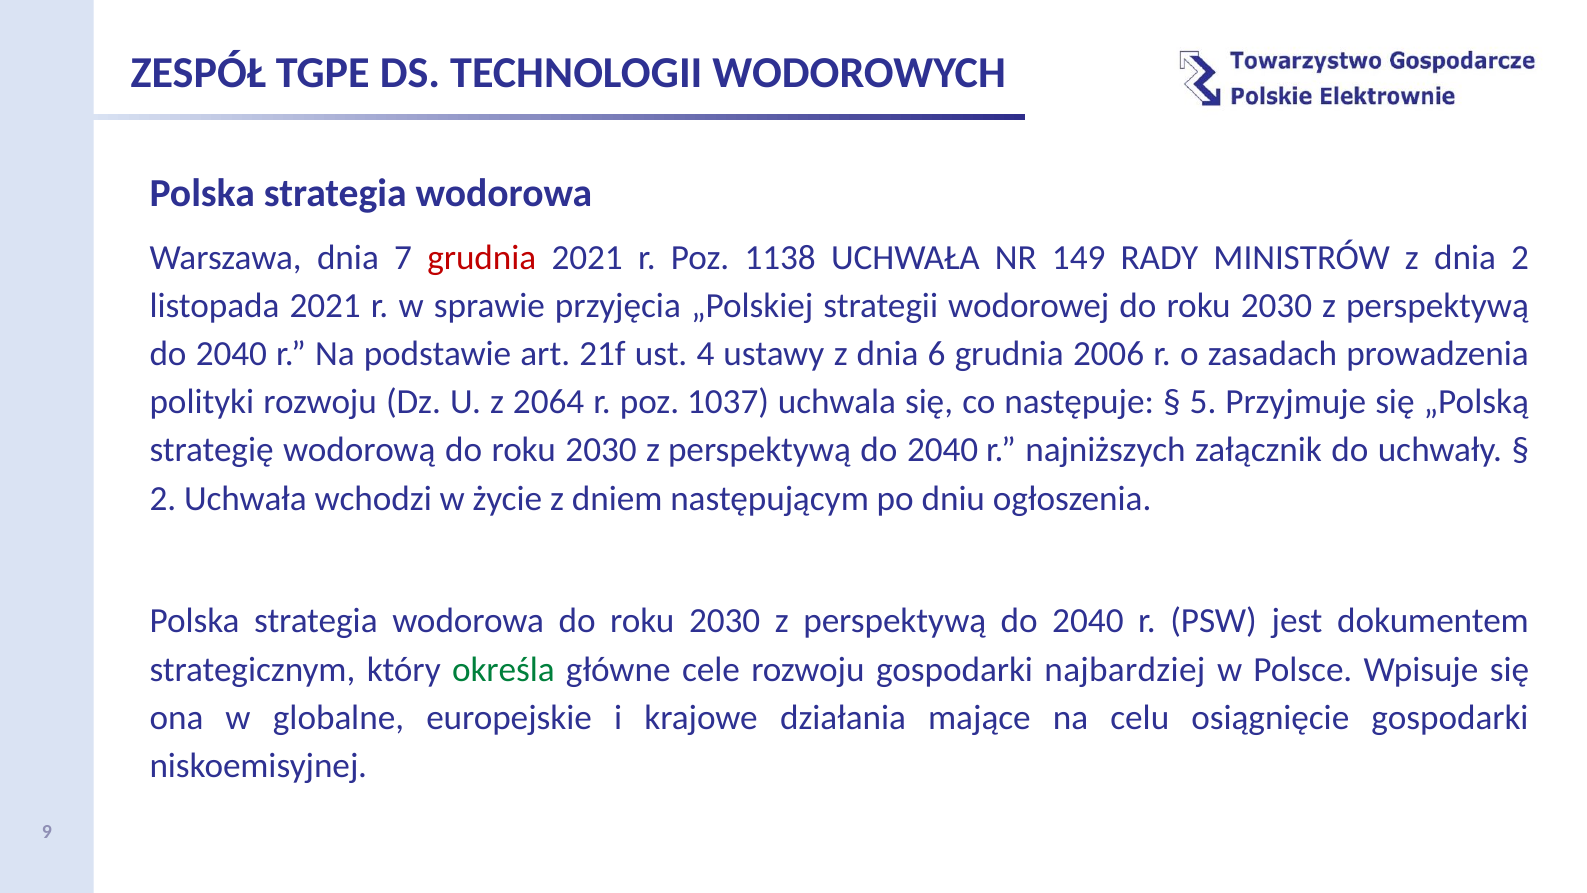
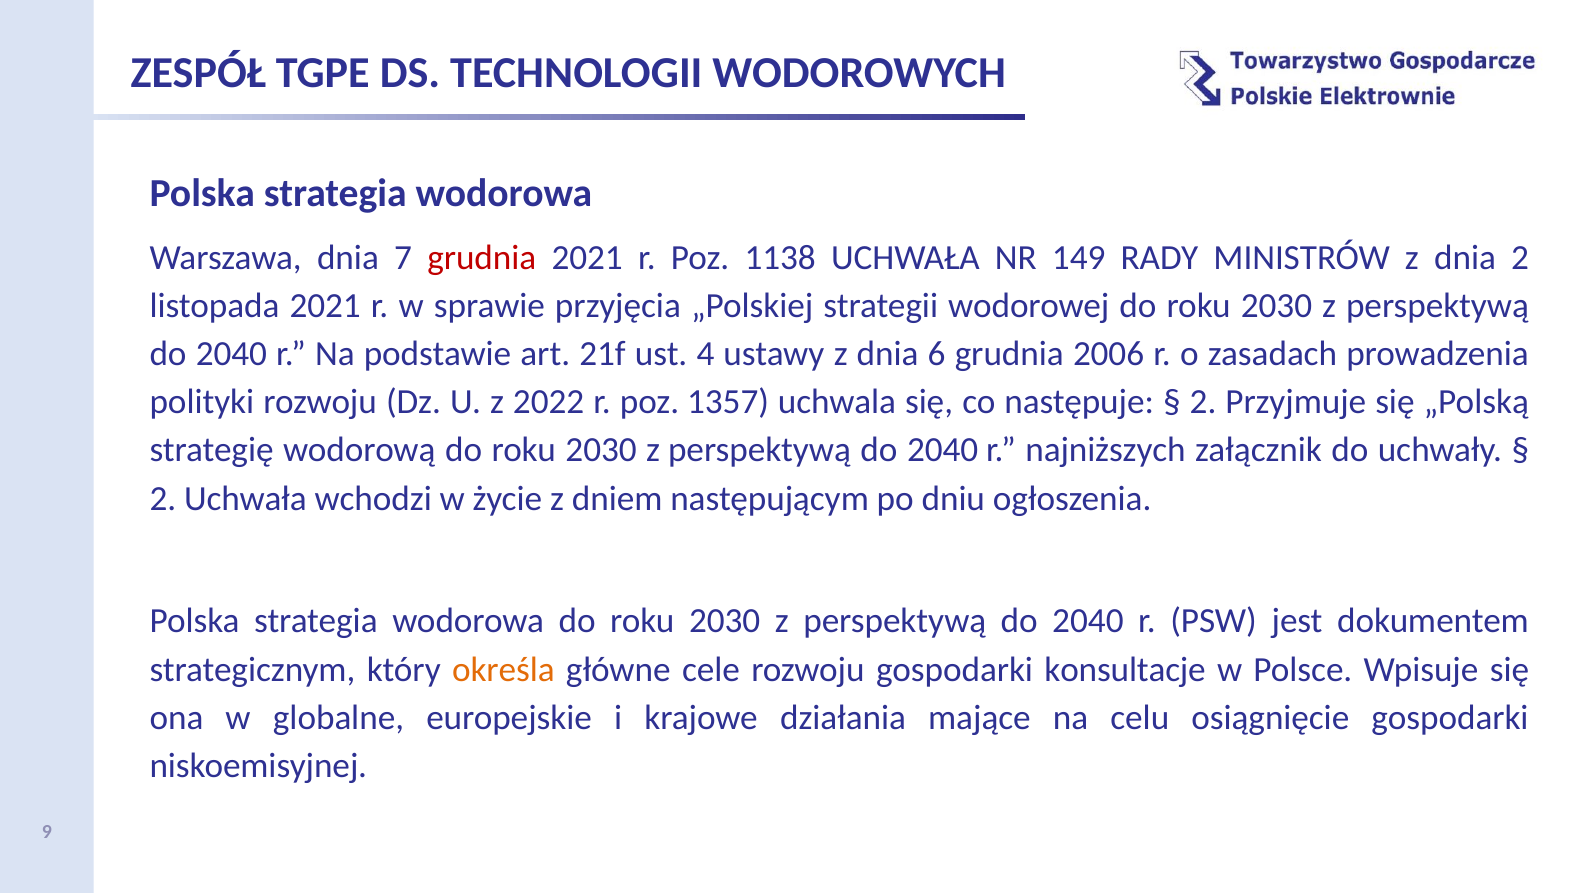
2064: 2064 -> 2022
1037: 1037 -> 1357
5 at (1203, 402): 5 -> 2
określa colour: green -> orange
najbardziej: najbardziej -> konsultacje
